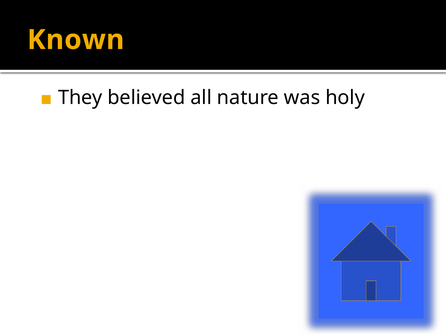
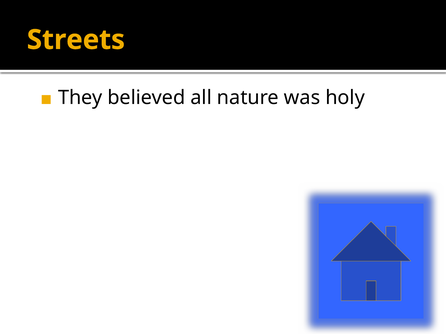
Known: Known -> Streets
